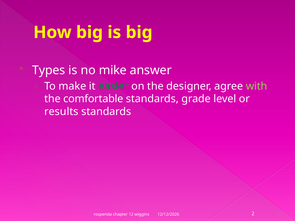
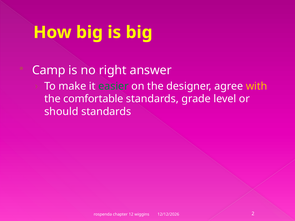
Types: Types -> Camp
mike: mike -> right
with colour: light green -> yellow
results: results -> should
